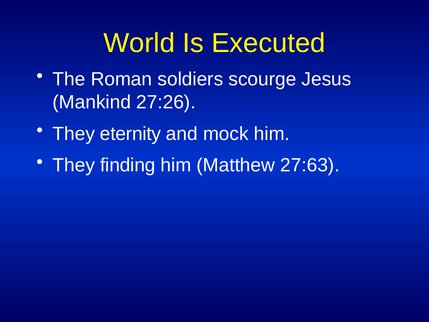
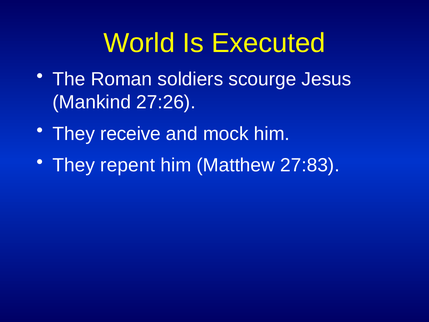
eternity: eternity -> receive
finding: finding -> repent
27:63: 27:63 -> 27:83
